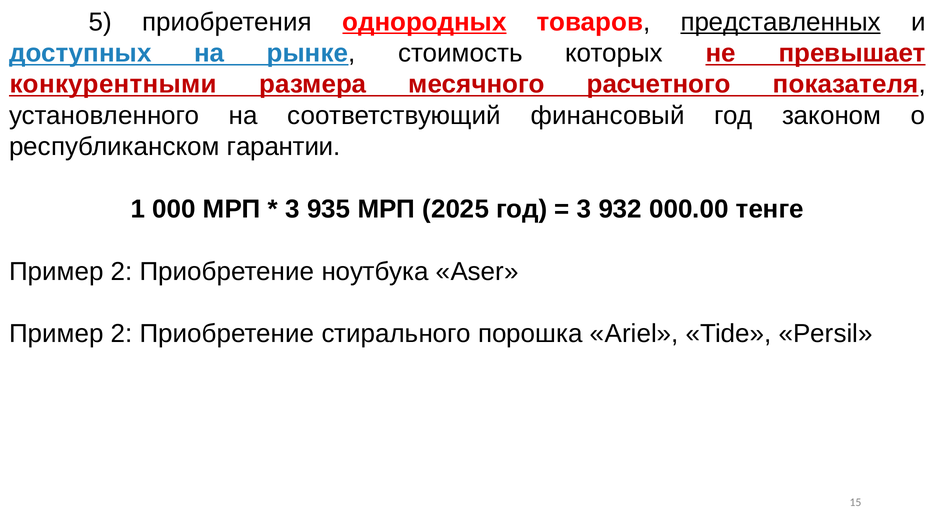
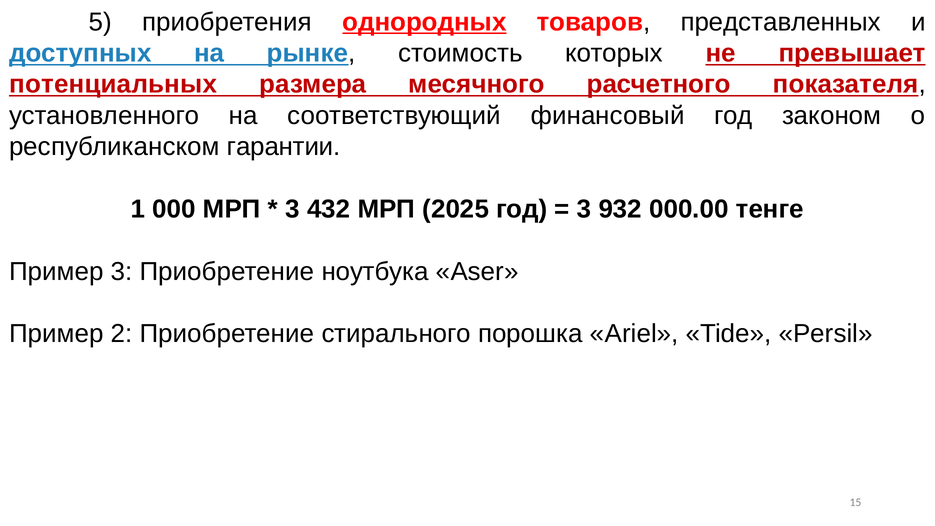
представленных underline: present -> none
конкурентными: конкурентными -> потенциальных
935: 935 -> 432
2 at (122, 271): 2 -> 3
